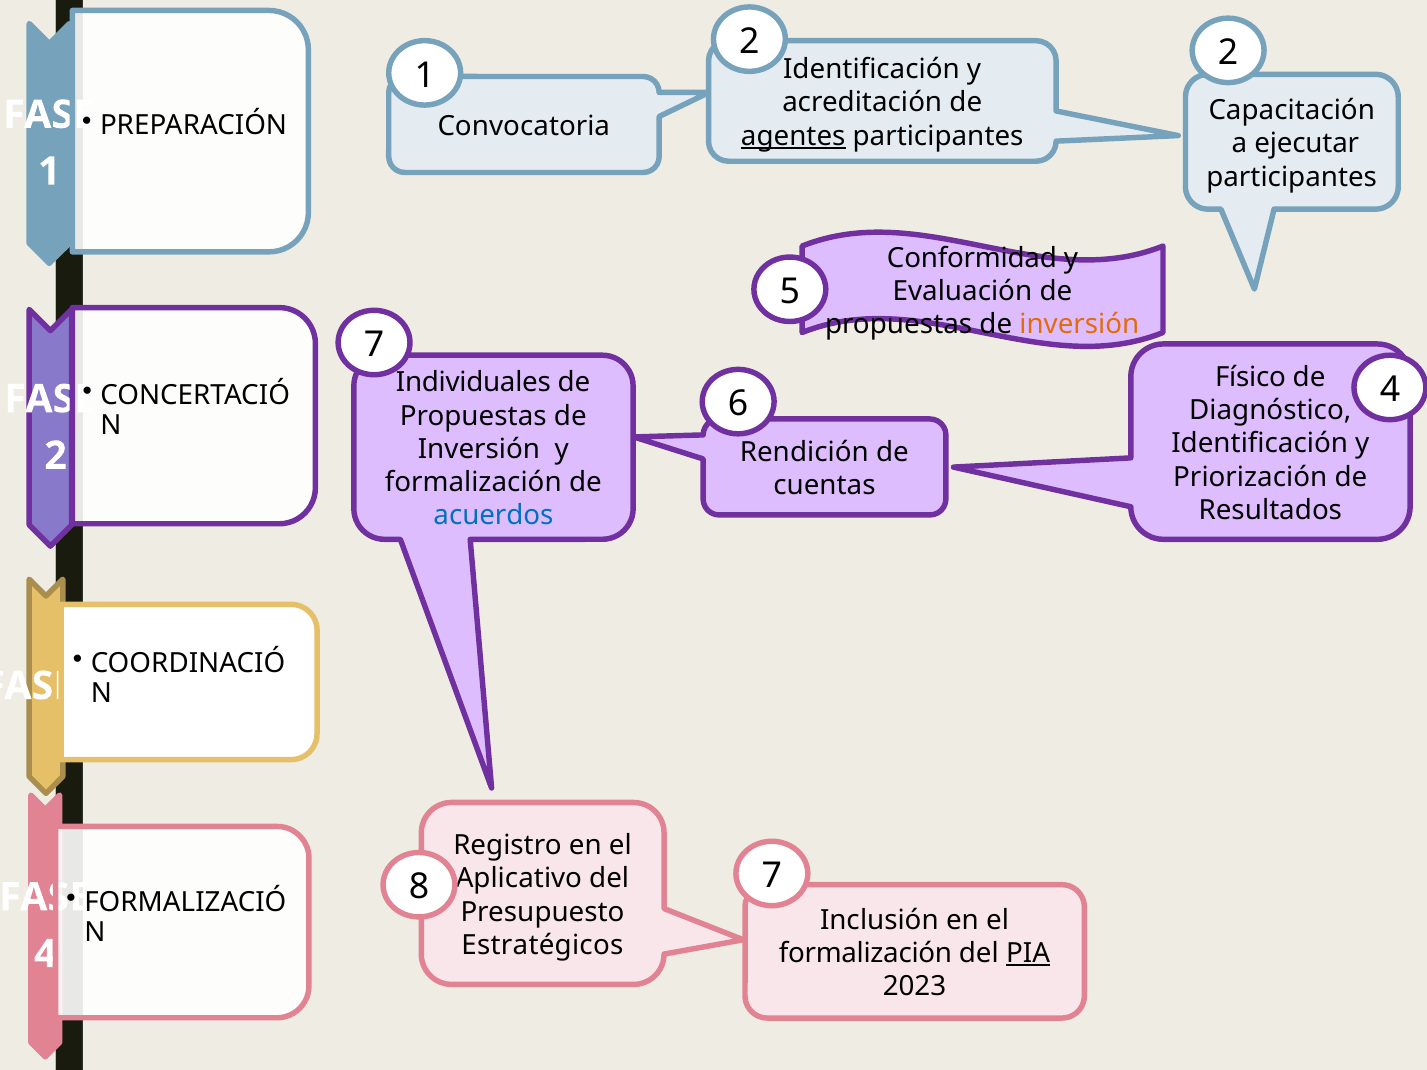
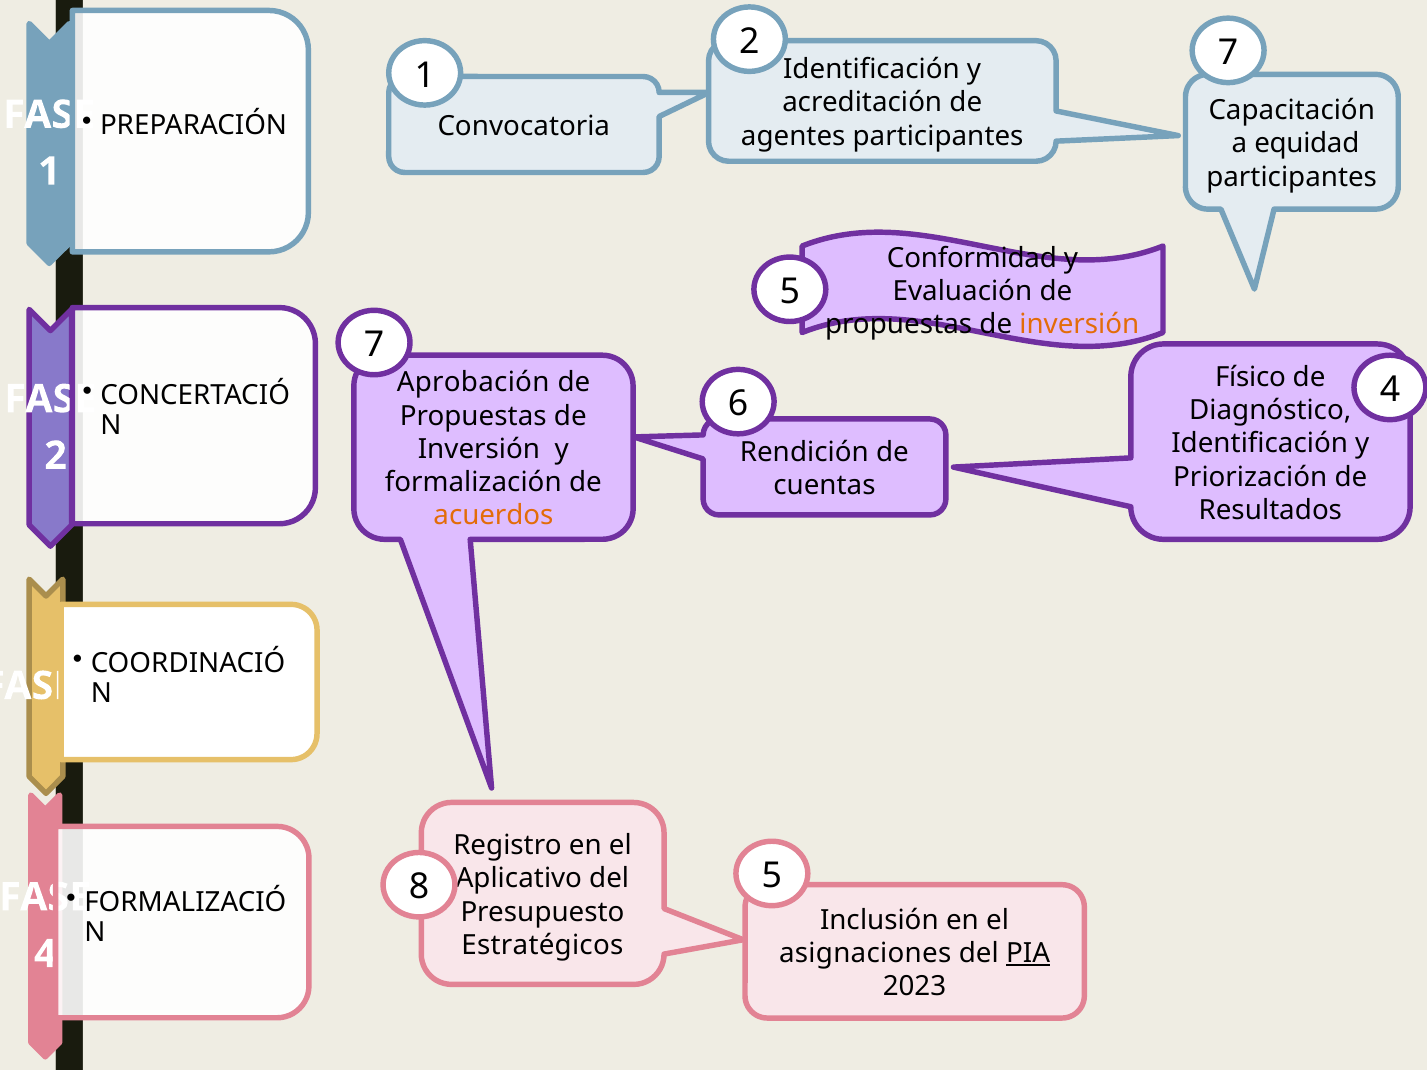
2 2: 2 -> 7
agentes underline: present -> none
ejecutar: ejecutar -> equidad
Individuales: Individuales -> Aprobación
acuerdos colour: blue -> orange
8 7: 7 -> 5
formalización at (865, 954): formalización -> asignaciones
